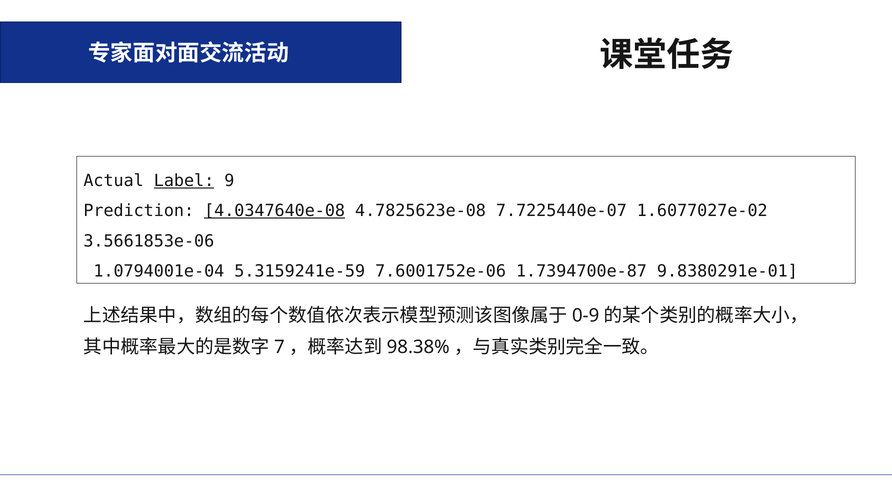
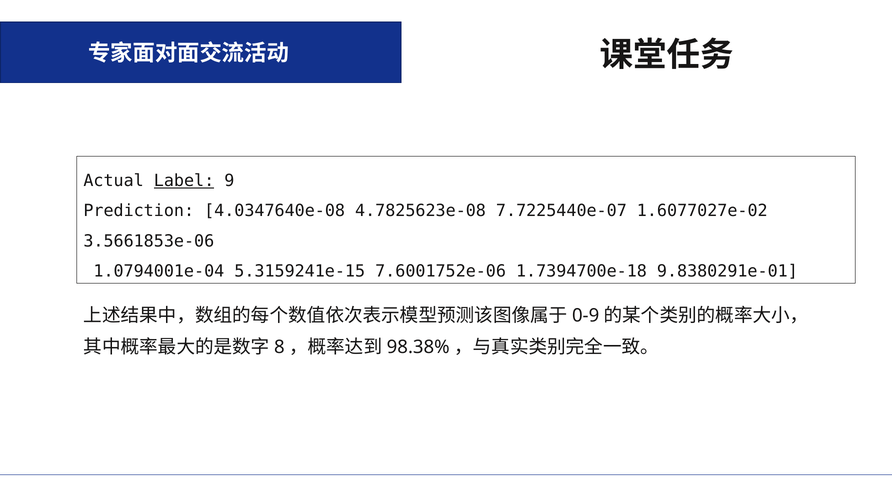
4.0347640e-08 underline: present -> none
5.3159241e-59: 5.3159241e-59 -> 5.3159241e-15
1.7394700e-87: 1.7394700e-87 -> 1.7394700e-18
7: 7 -> 8
